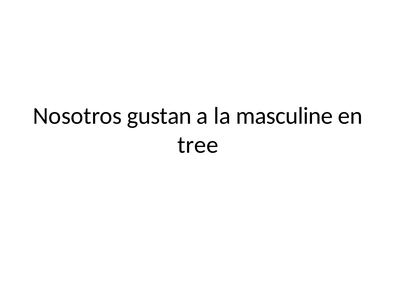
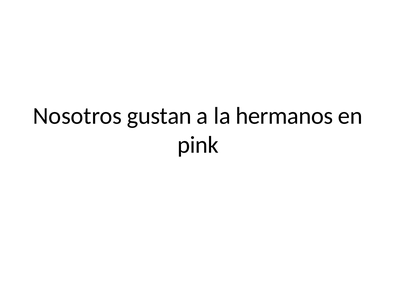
masculine: masculine -> hermanos
tree: tree -> pink
